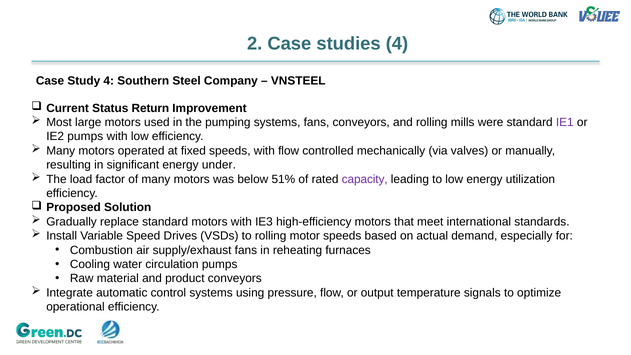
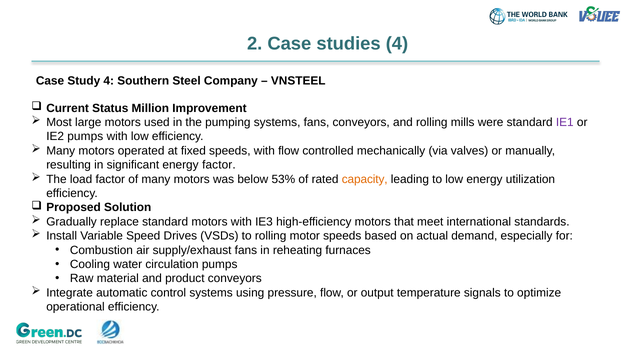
Return: Return -> Million
energy under: under -> factor
51%: 51% -> 53%
capacity colour: purple -> orange
